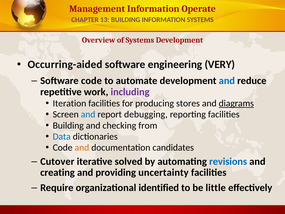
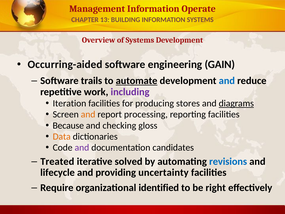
VERY: VERY -> GAIN
Software code: code -> trails
automate underline: none -> present
and at (88, 114) colour: blue -> orange
debugging: debugging -> processing
Building at (68, 125): Building -> Because
from: from -> gloss
Data colour: blue -> orange
and at (82, 147) colour: orange -> purple
Cutover: Cutover -> Treated
creating: creating -> lifecycle
little: little -> right
